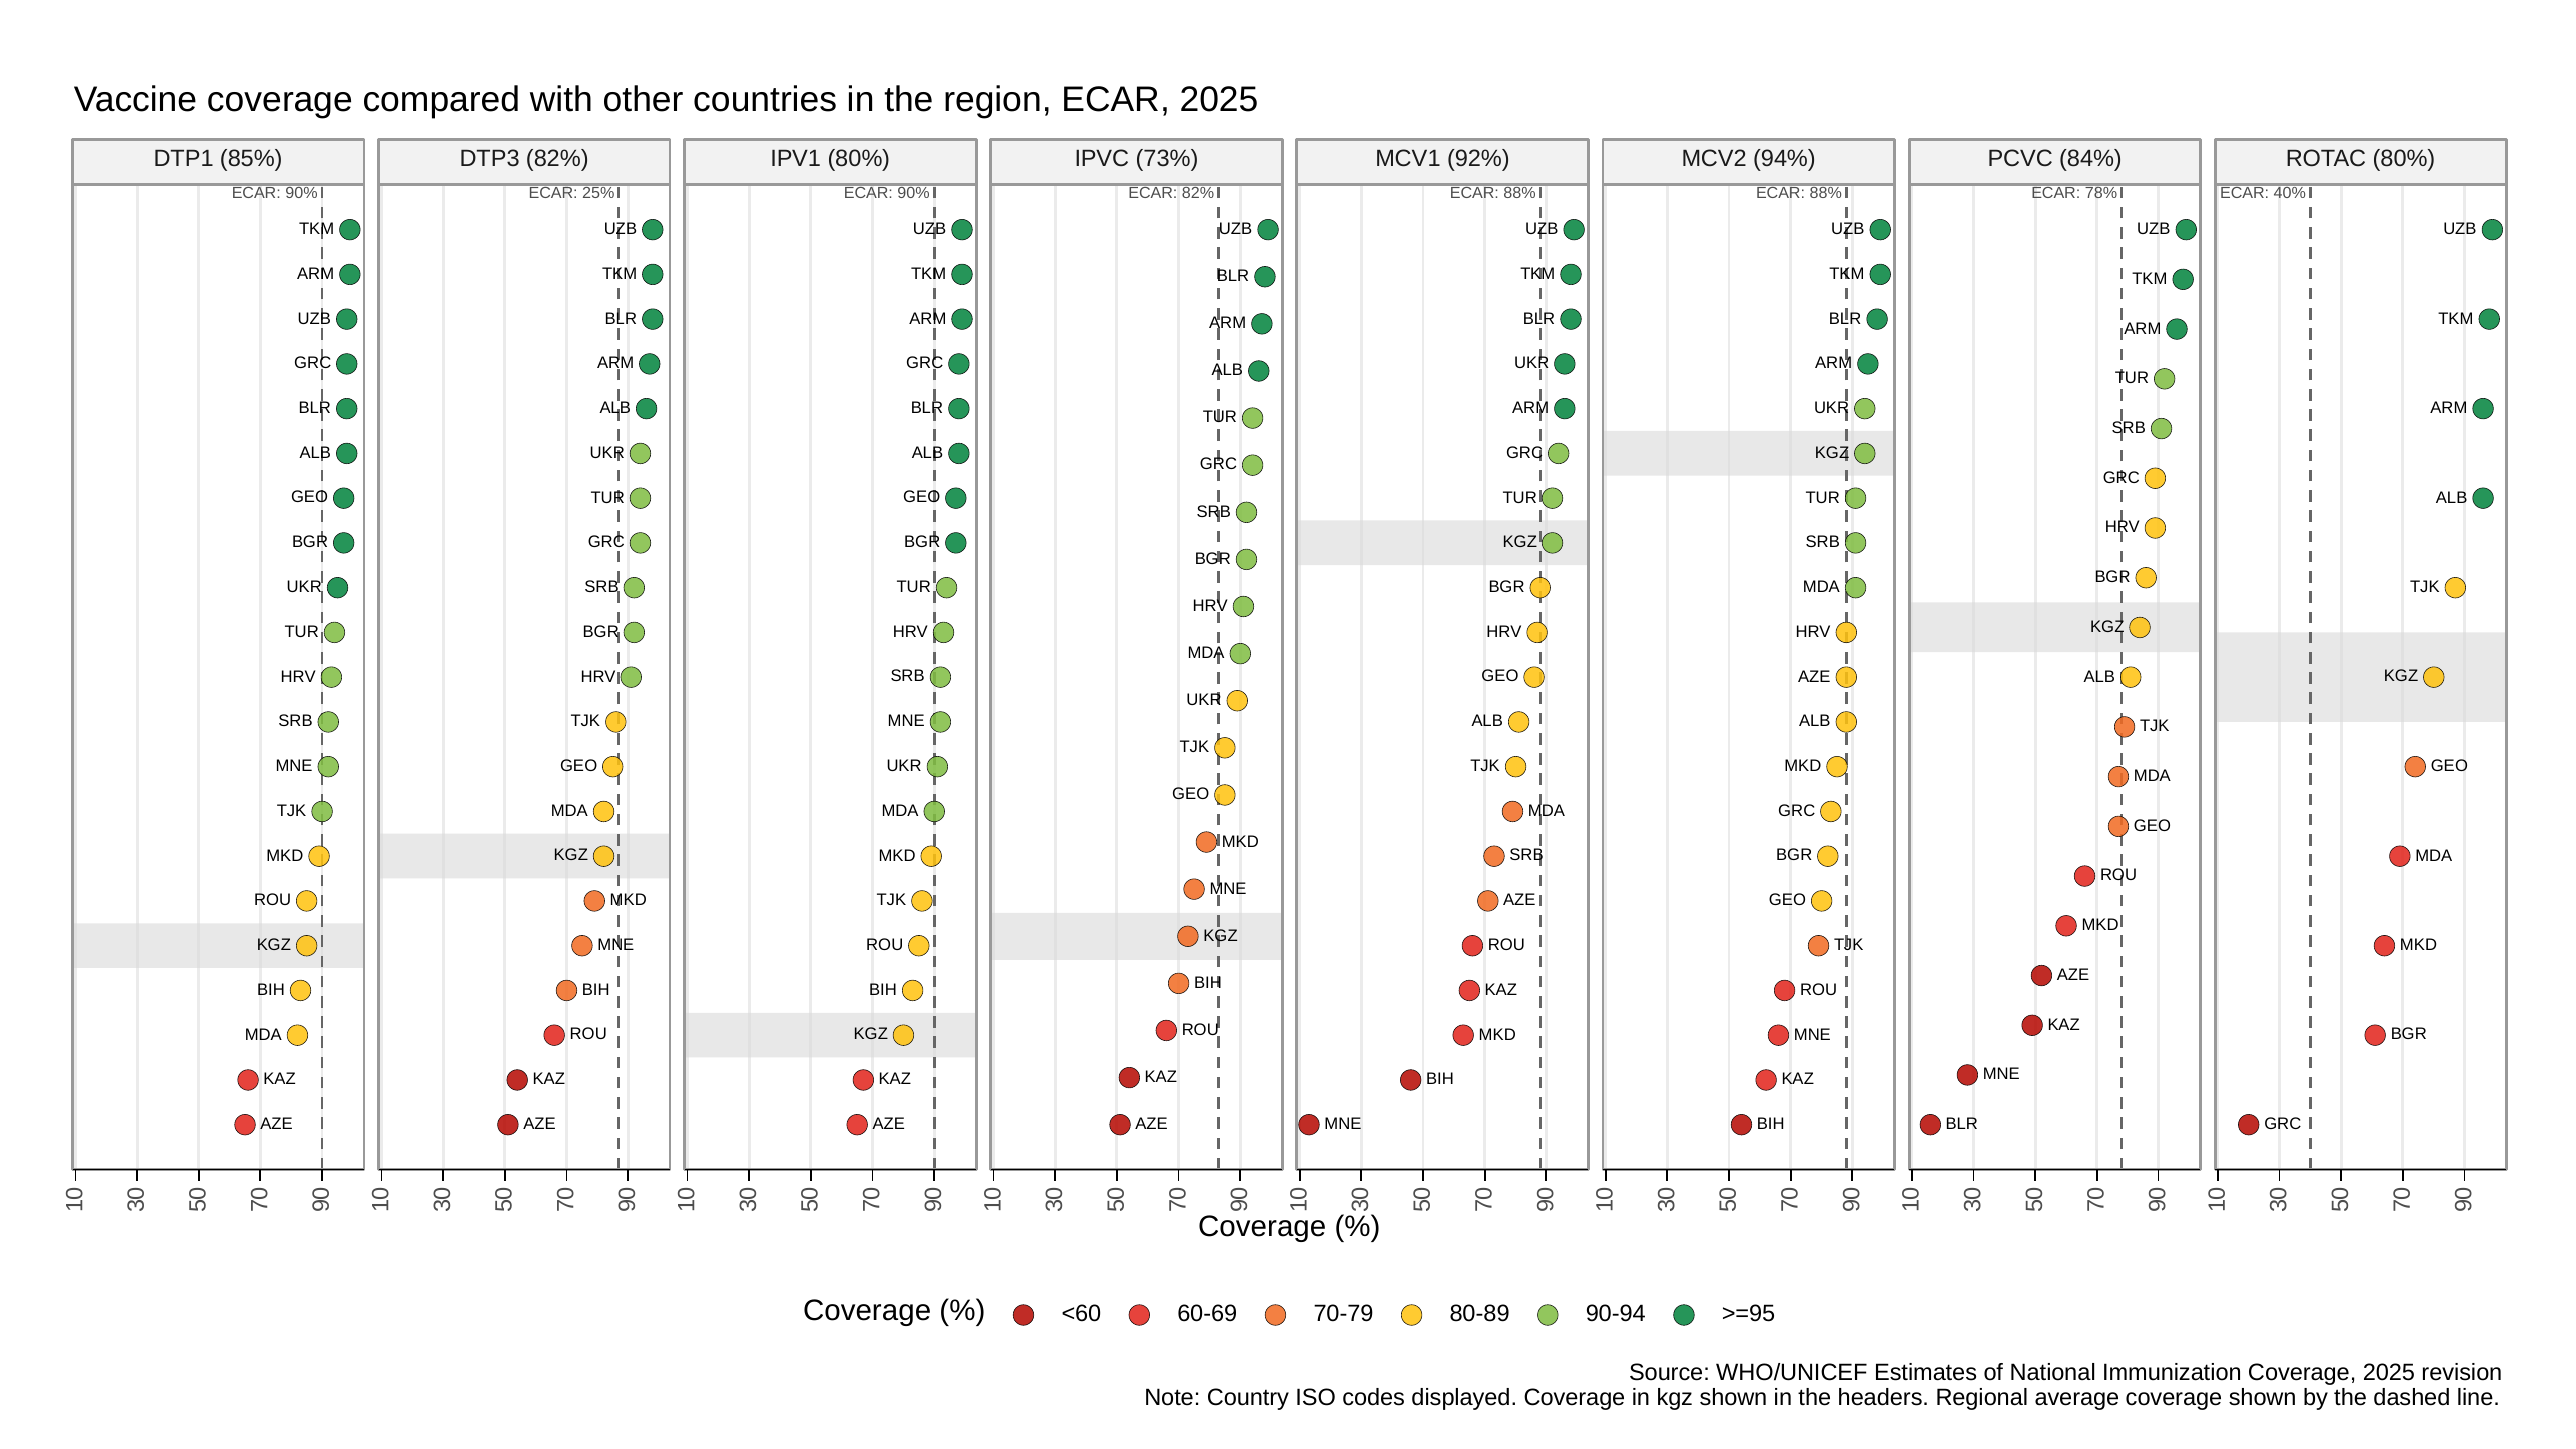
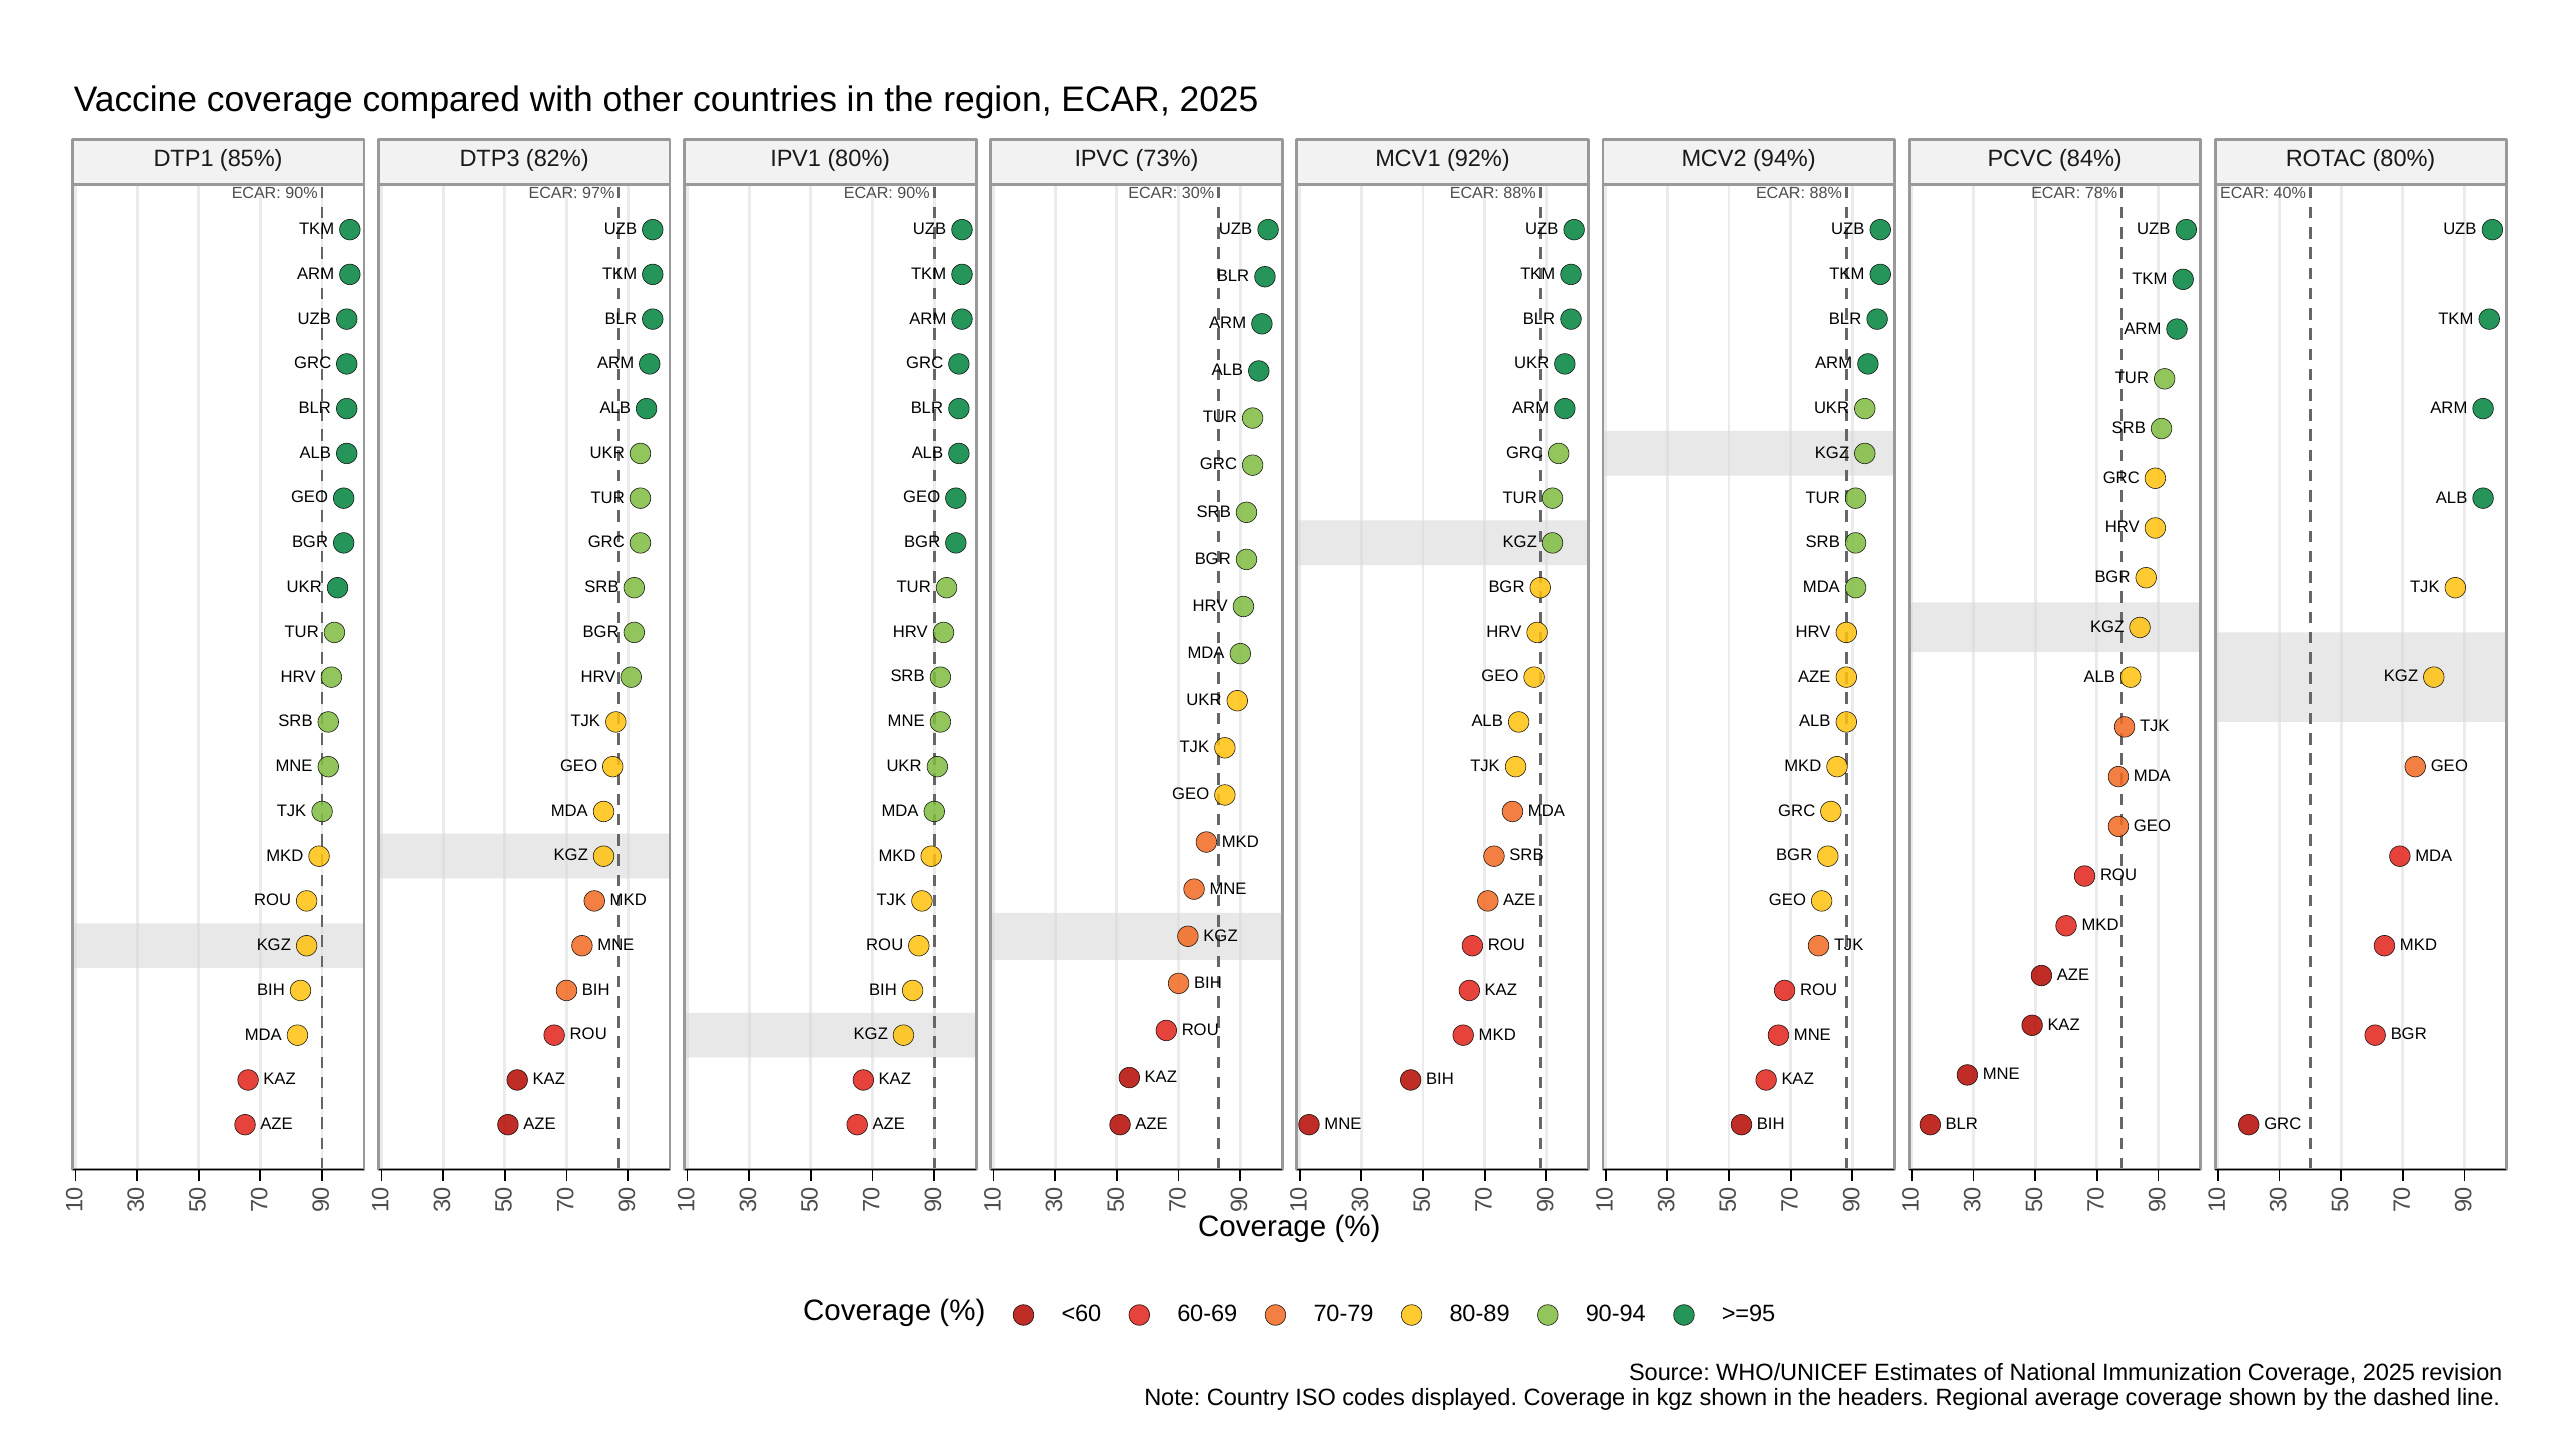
25%: 25% -> 97%
ECAR 82%: 82% -> 30%
